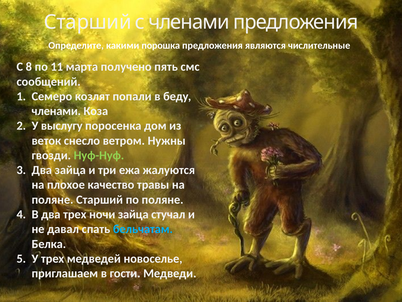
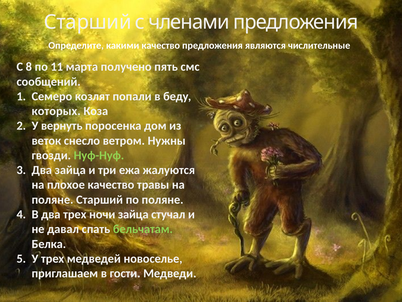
какими порошка: порошка -> качество
членами at (56, 111): членами -> которых
выслугу: выслугу -> вернуть
бельчатам colour: light blue -> light green
